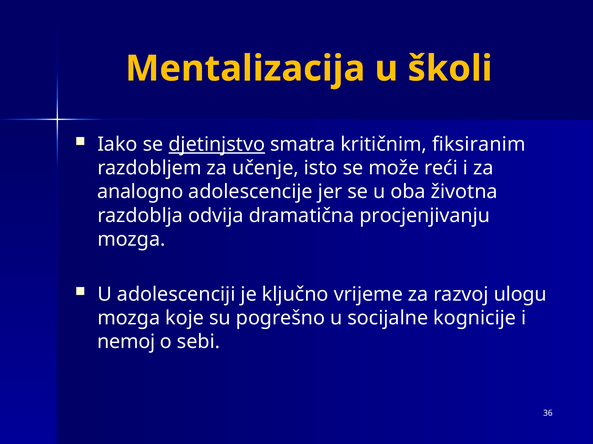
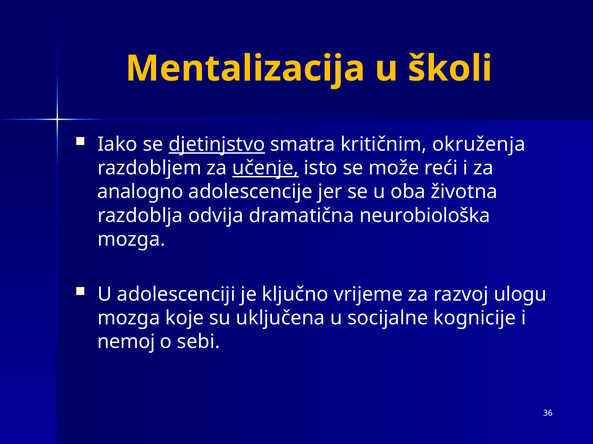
fiksiranim: fiksiranim -> okruženja
učenje underline: none -> present
procjenjivanju: procjenjivanju -> neurobiološka
pogrešno: pogrešno -> uključena
